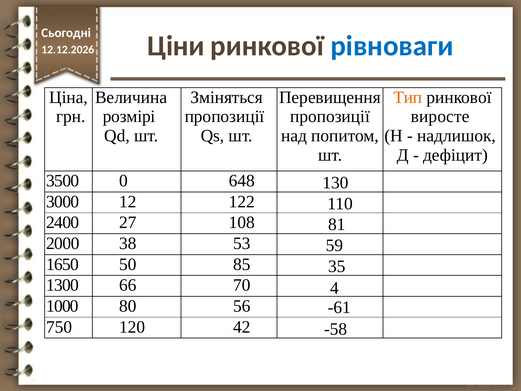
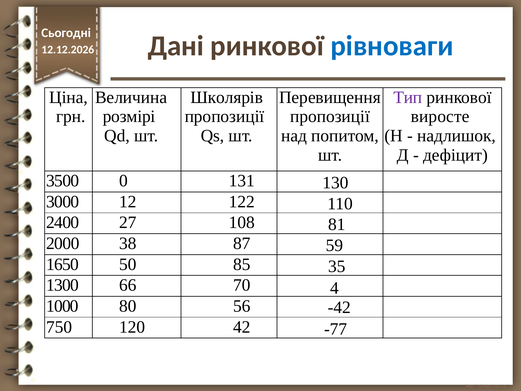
Ціни: Ціни -> Дані
Зміняться: Зміняться -> Школярів
Тип colour: orange -> purple
648: 648 -> 131
53: 53 -> 87
-61: -61 -> -42
-58: -58 -> -77
